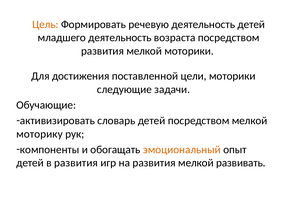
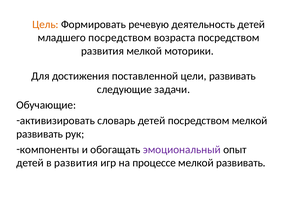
младшего деятельность: деятельность -> посредством
цели моторики: моторики -> развивать
моторику at (40, 134): моторику -> развивать
эмоциональный colour: orange -> purple
на развития: развития -> процессе
